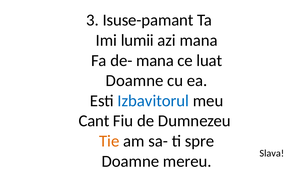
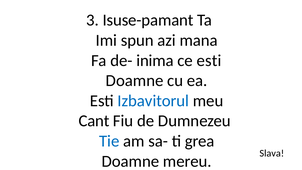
lumii: lumii -> spun
de- mana: mana -> inima
ce luat: luat -> esti
Tie colour: orange -> blue
spre: spre -> grea
